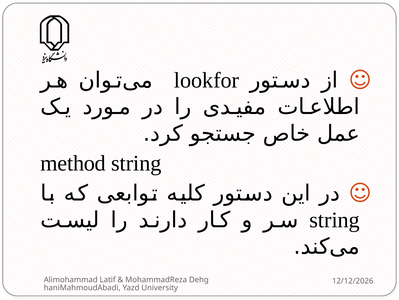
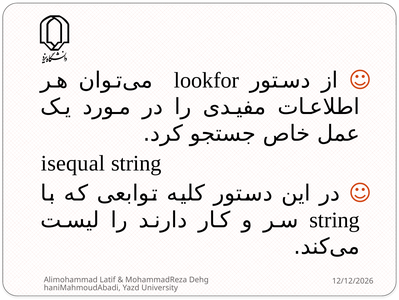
method: method -> isequal
